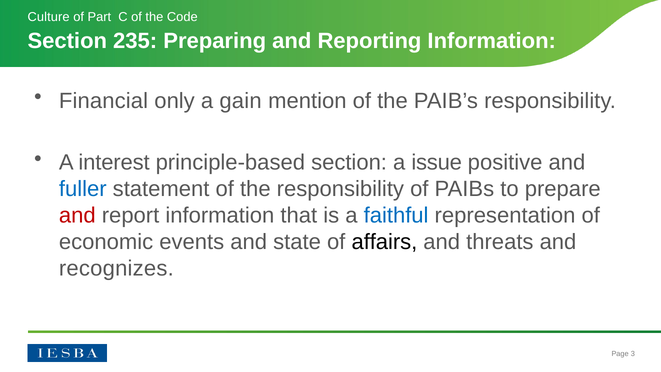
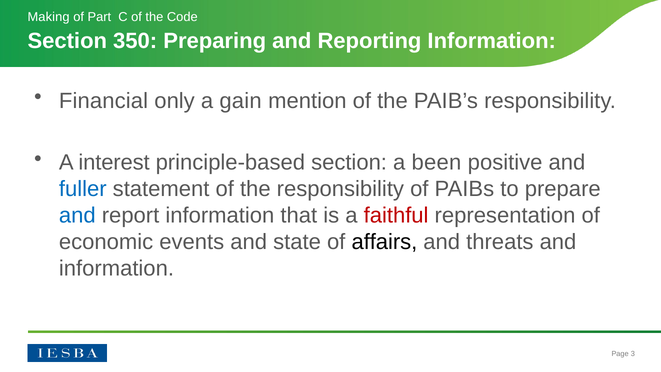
Culture: Culture -> Making
235: 235 -> 350
issue: issue -> been
and at (77, 215) colour: red -> blue
faithful colour: blue -> red
recognizes at (116, 268): recognizes -> information
